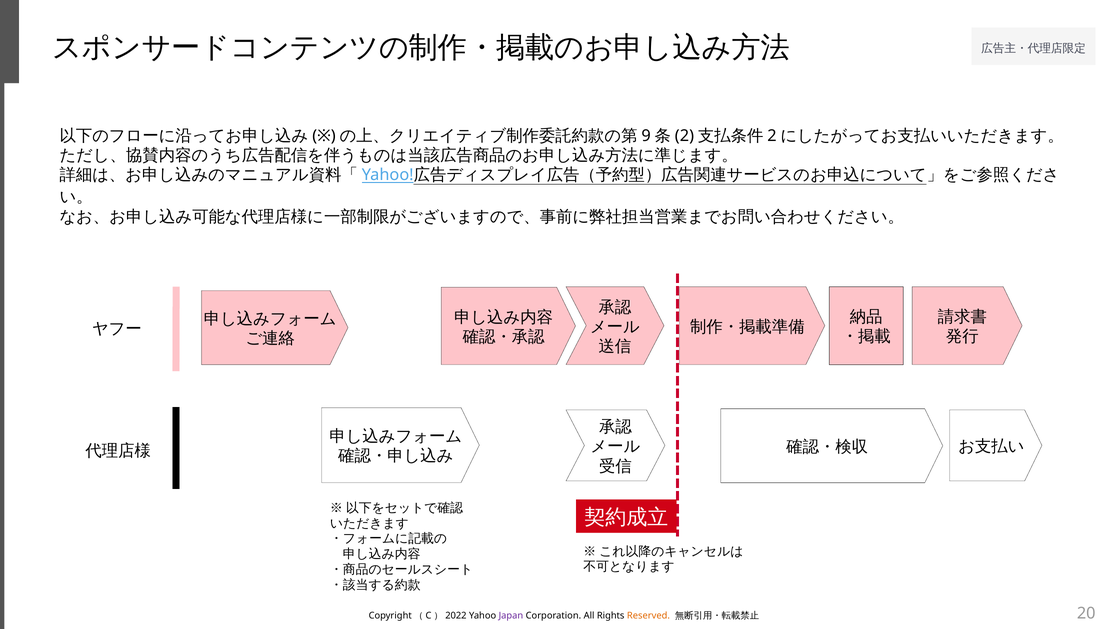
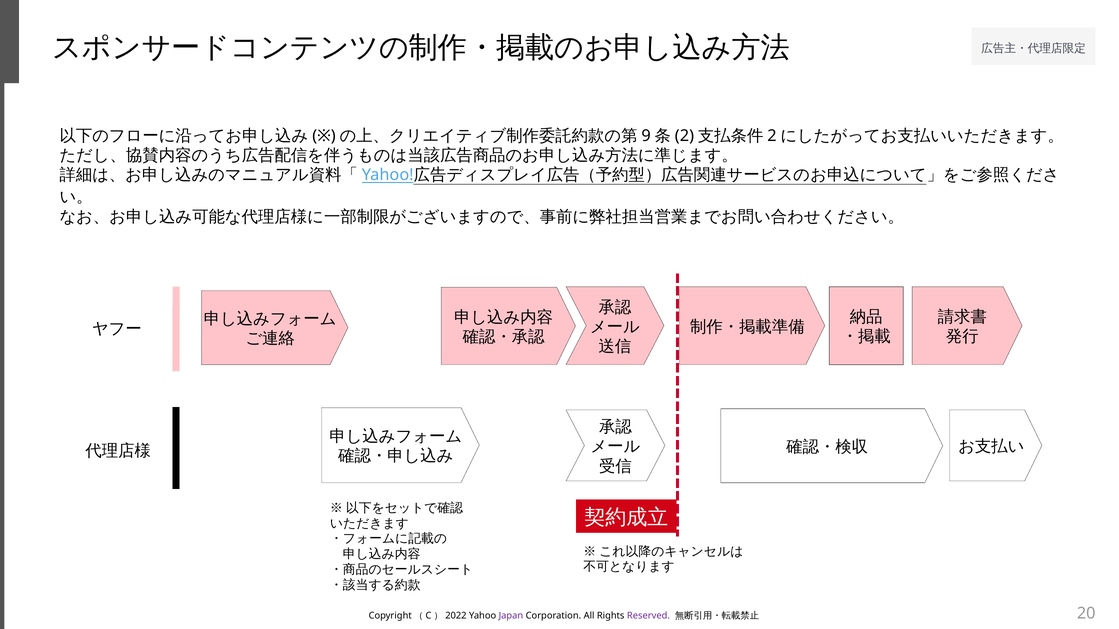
Reserved colour: orange -> purple
